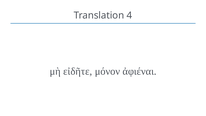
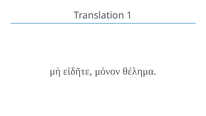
4: 4 -> 1
ἀφιέναι: ἀφιέναι -> θέλημα
